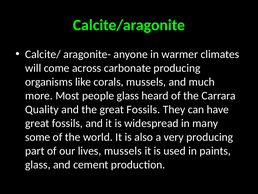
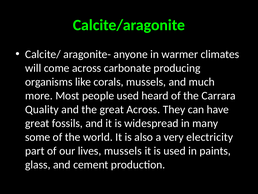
people glass: glass -> used
the great Fossils: Fossils -> Across
very producing: producing -> electricity
